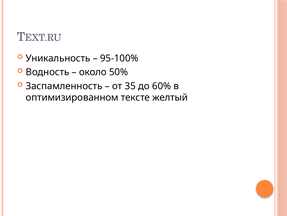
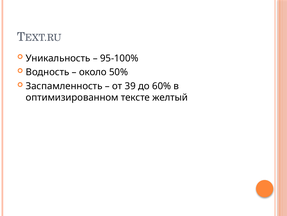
35: 35 -> 39
